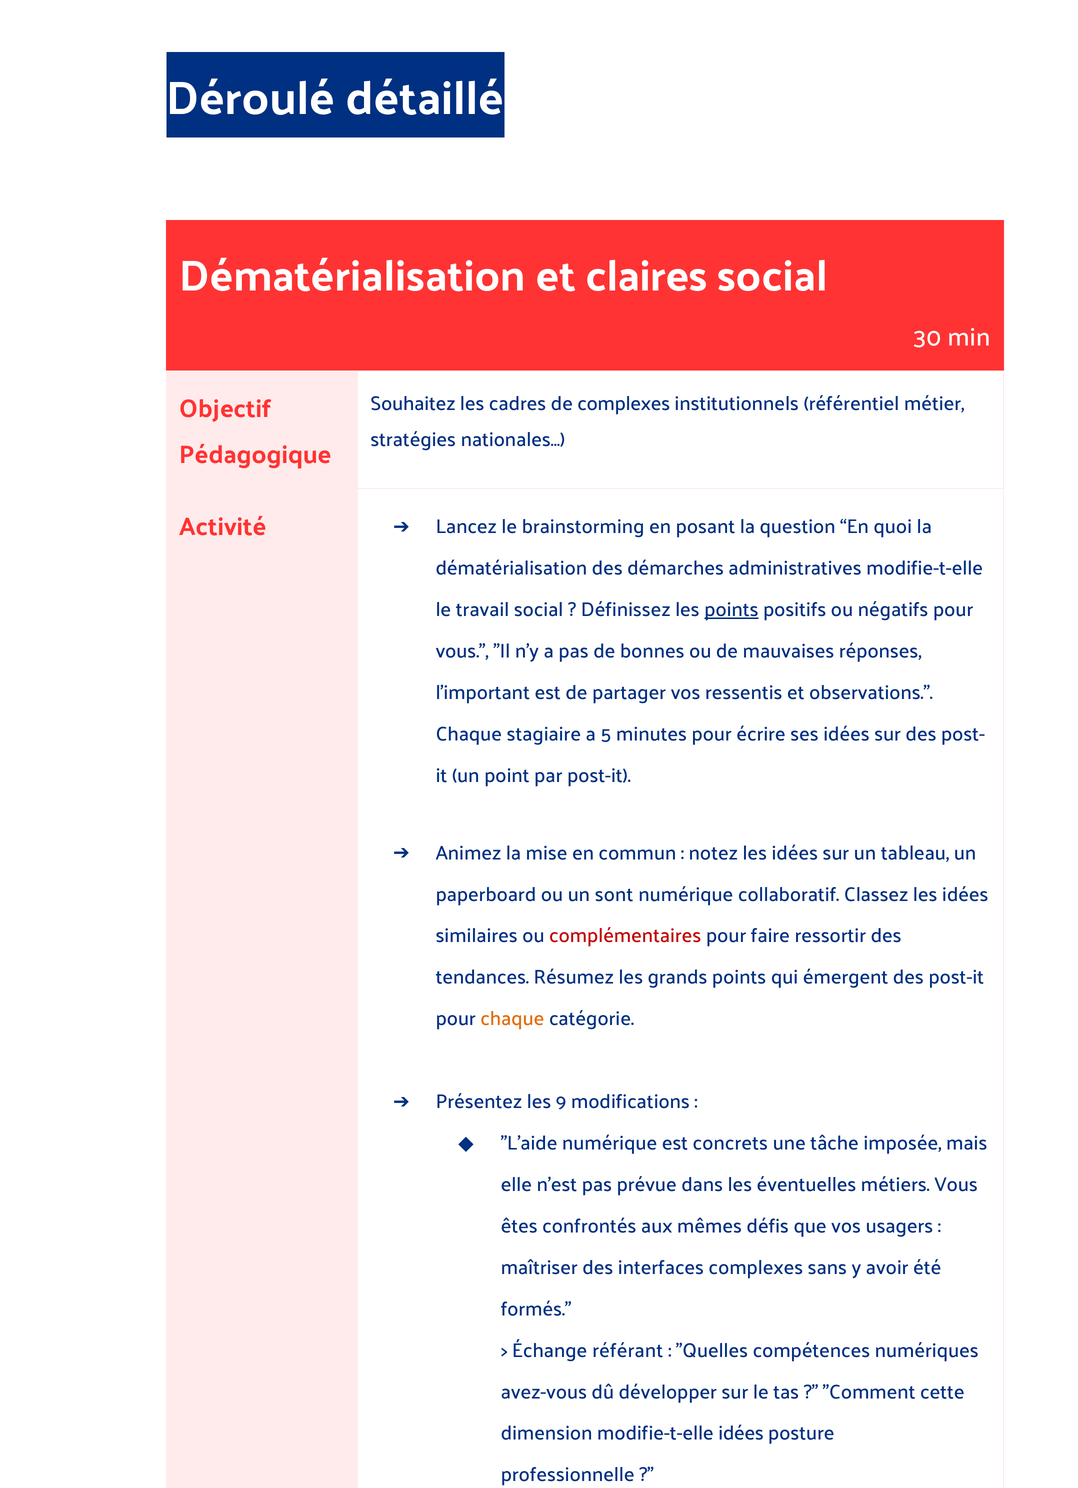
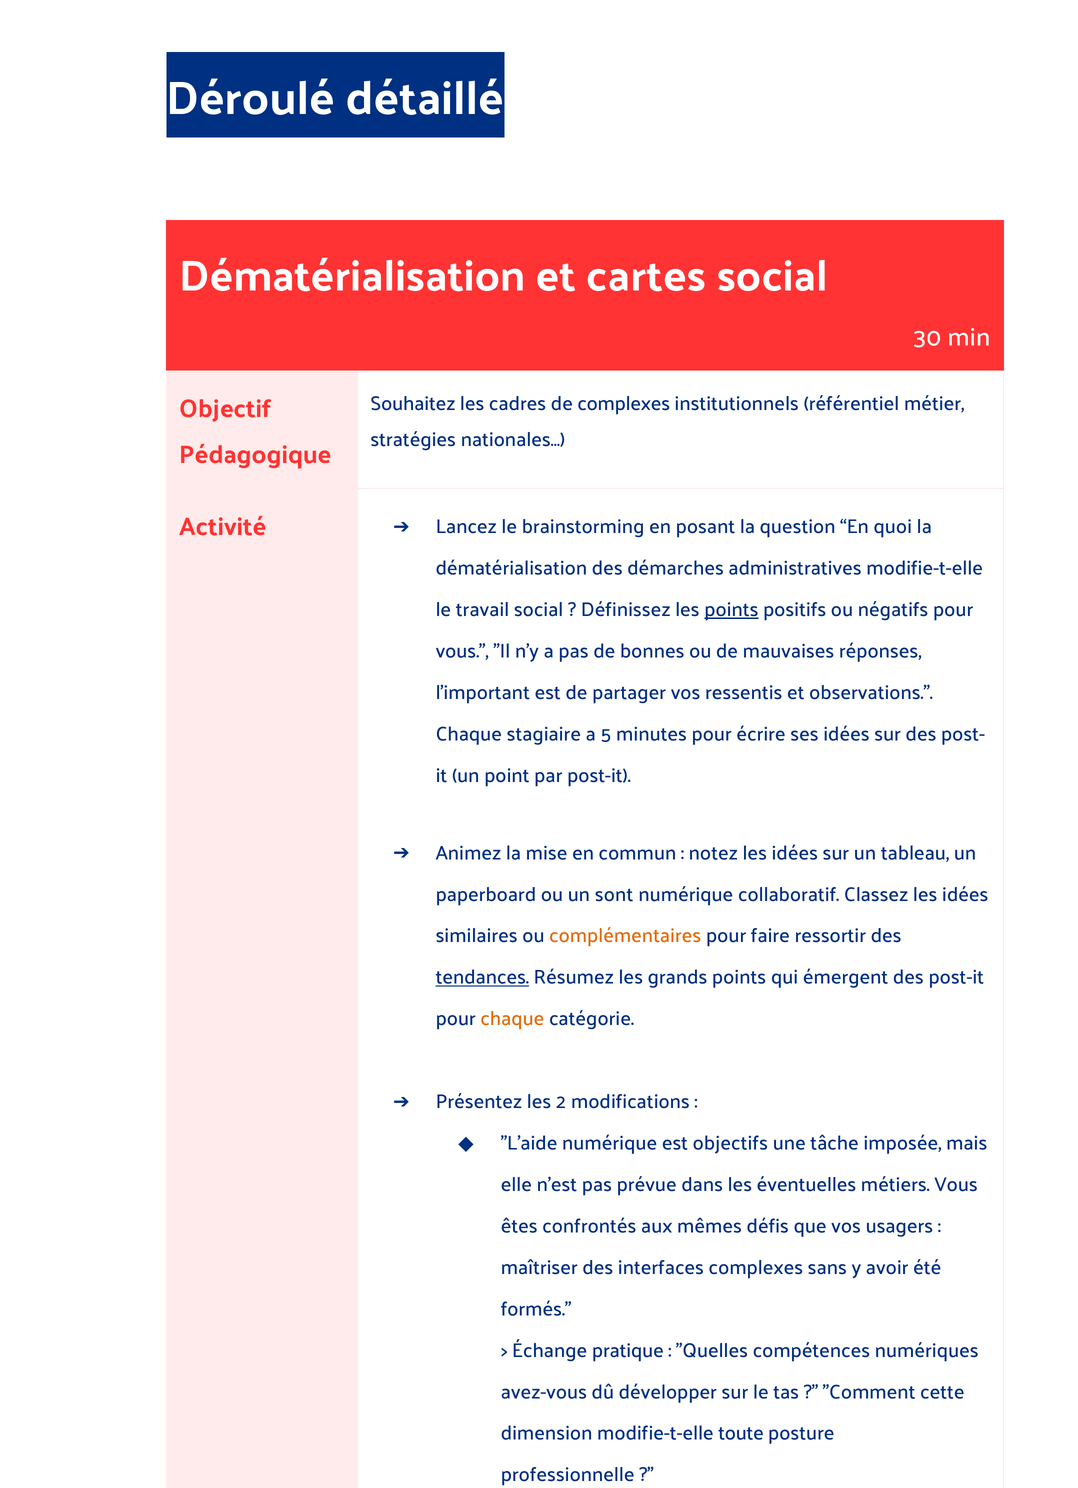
claires: claires -> cartes
complémentaires colour: red -> orange
tendances underline: none -> present
9: 9 -> 2
concrets: concrets -> objectifs
référant: référant -> pratique
modifie-t-elle idées: idées -> toute
